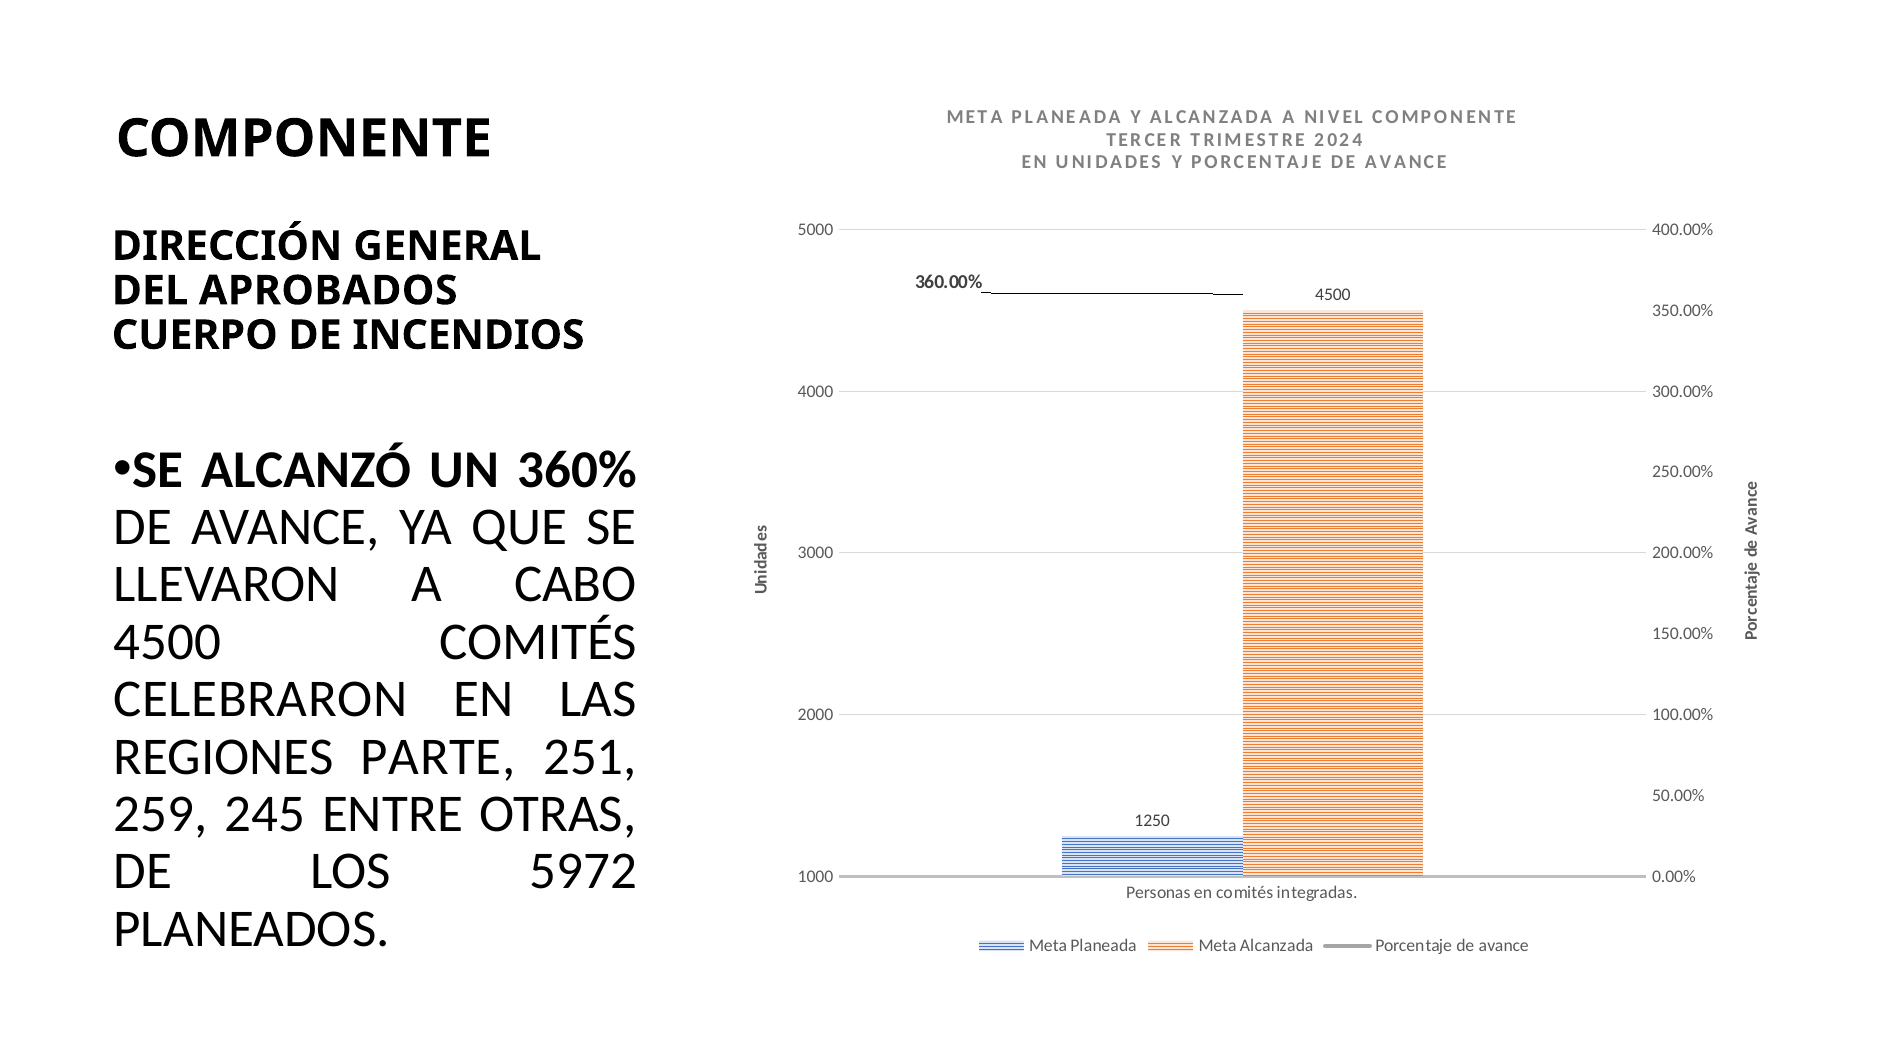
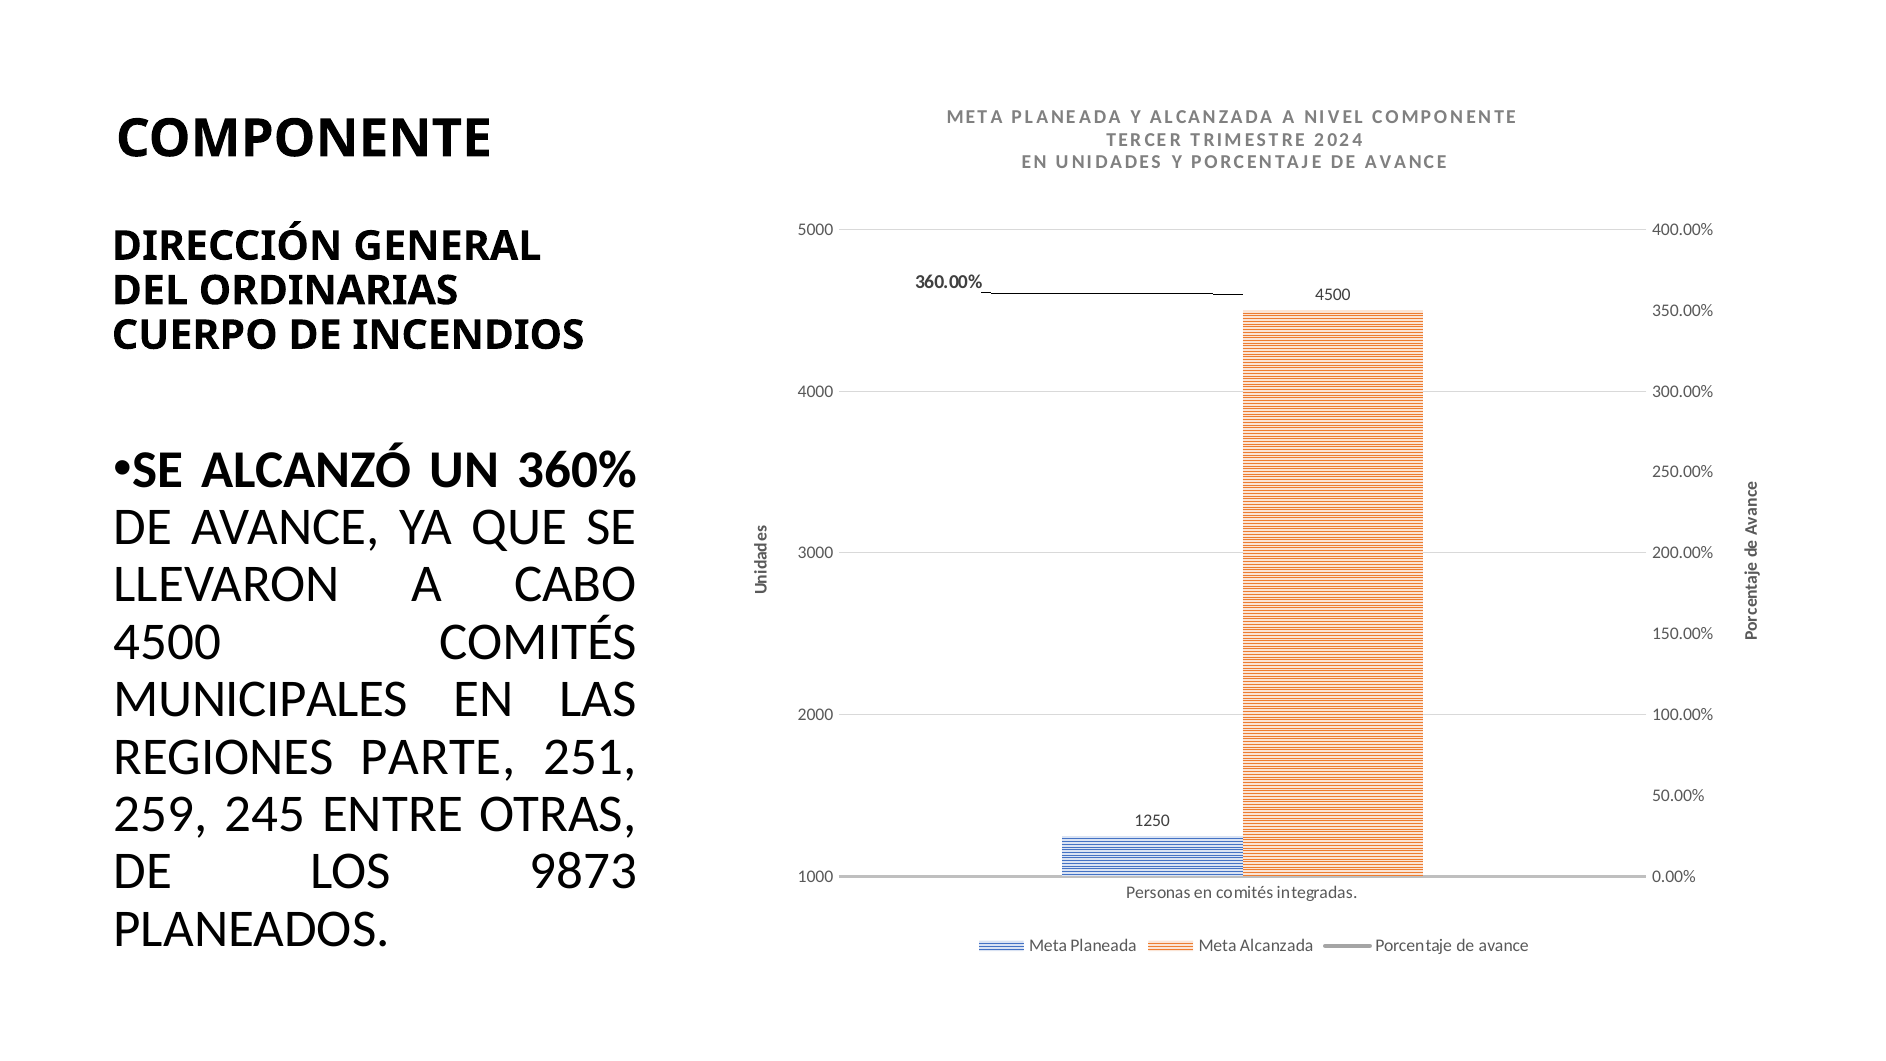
APROBADOS: APROBADOS -> ORDINARIAS
CELEBRARON: CELEBRARON -> MUNICIPALES
5972: 5972 -> 9873
